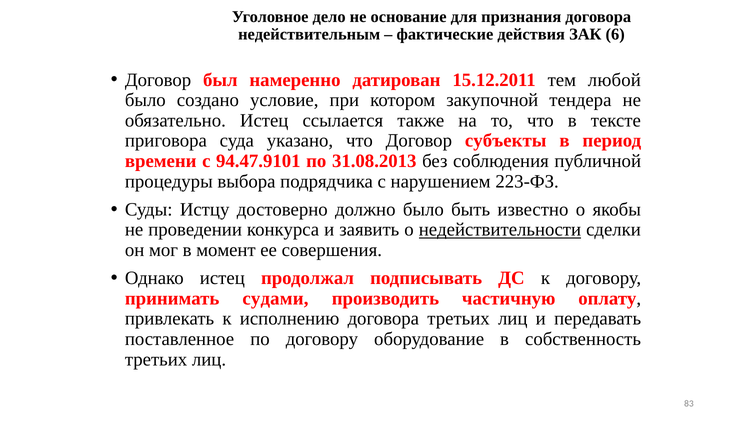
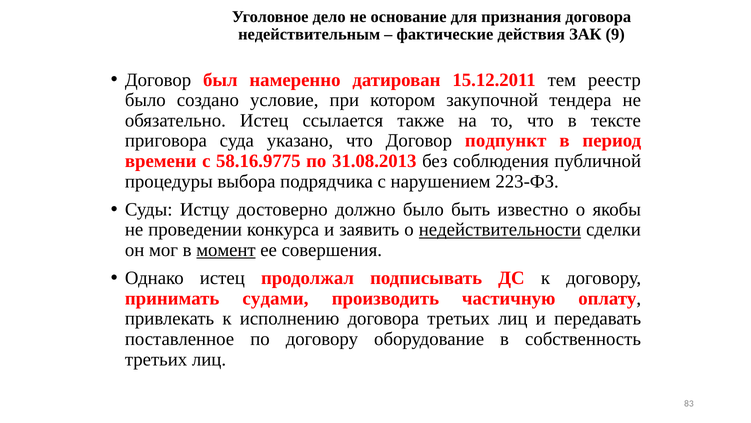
6: 6 -> 9
любой: любой -> реестр
субъекты: субъекты -> подпункт
94.47.9101: 94.47.9101 -> 58.16.9775
момент underline: none -> present
